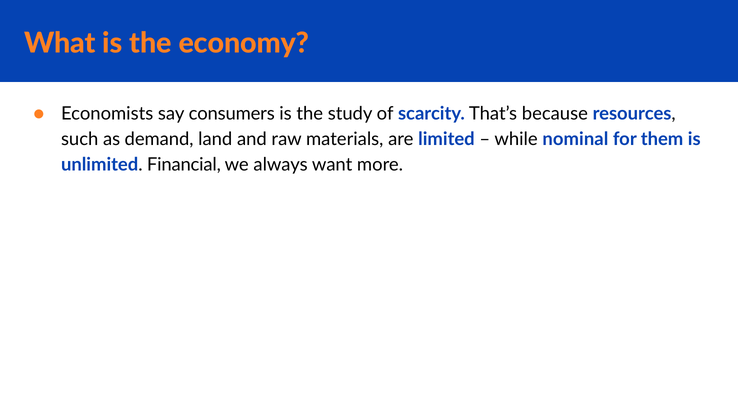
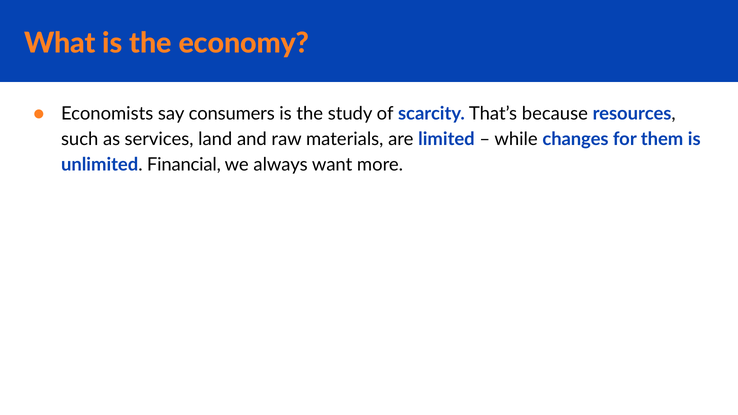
demand: demand -> services
nominal: nominal -> changes
